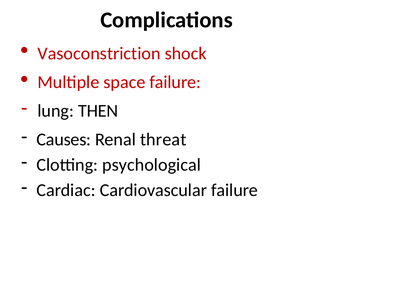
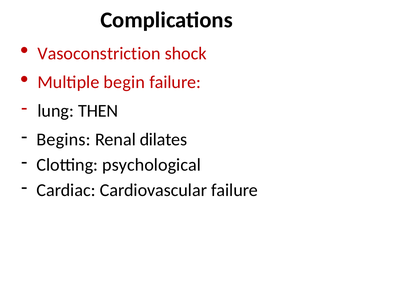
space: space -> begin
Causes: Causes -> Begins
threat: threat -> dilates
